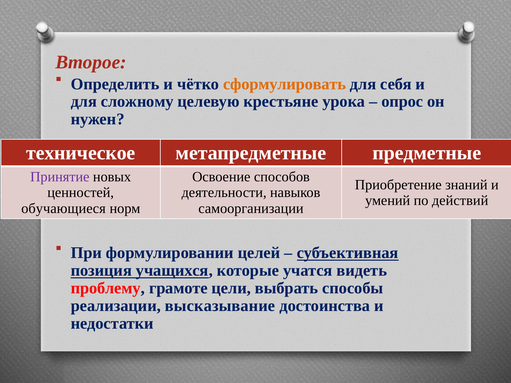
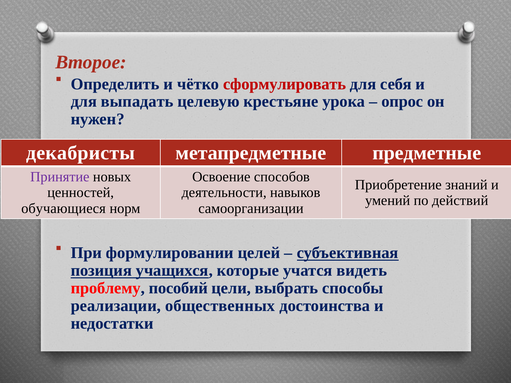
сформулировать colour: orange -> red
сложному: сложному -> выпадать
техническое: техническое -> декабристы
грамоте: грамоте -> пособий
высказывание: высказывание -> общественных
